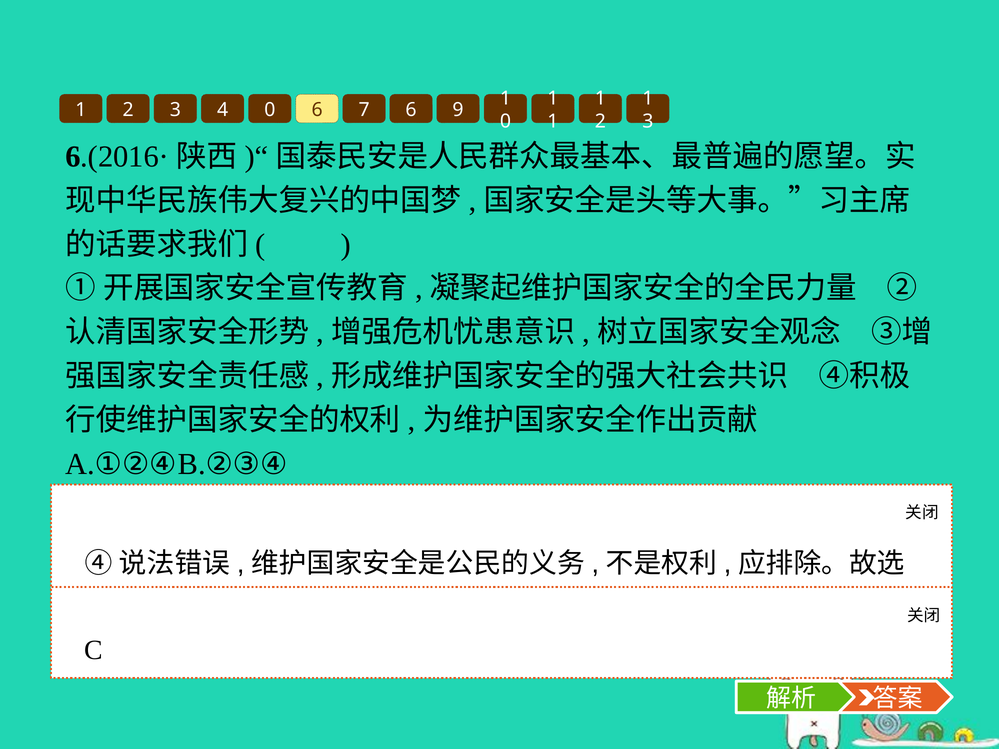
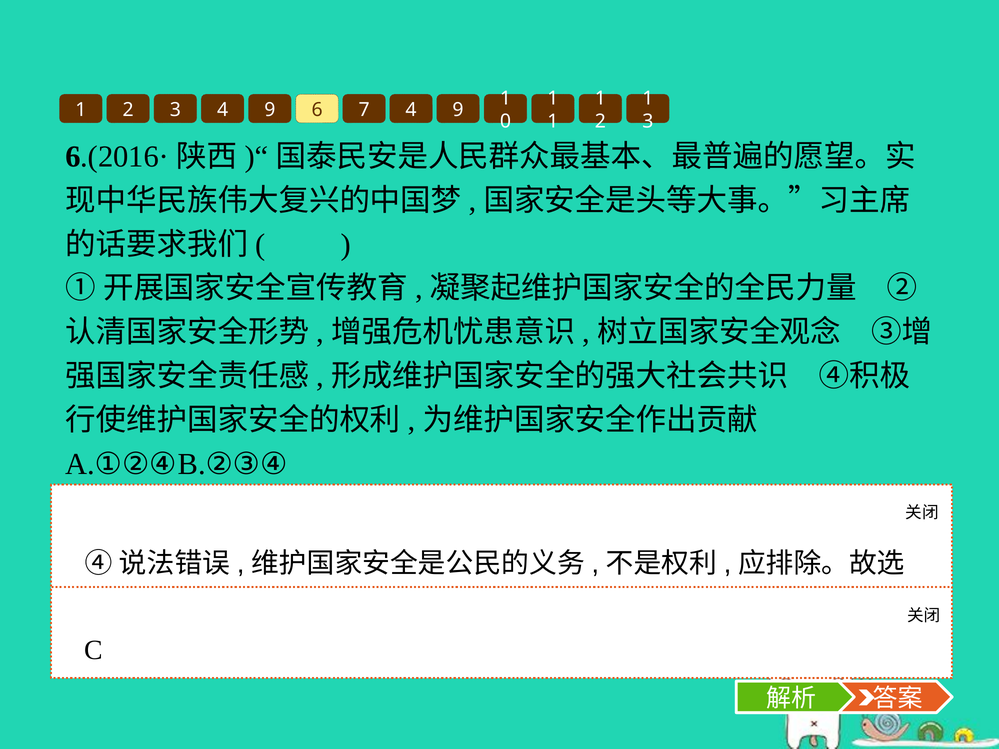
3 4 0: 0 -> 9
7 6: 6 -> 4
